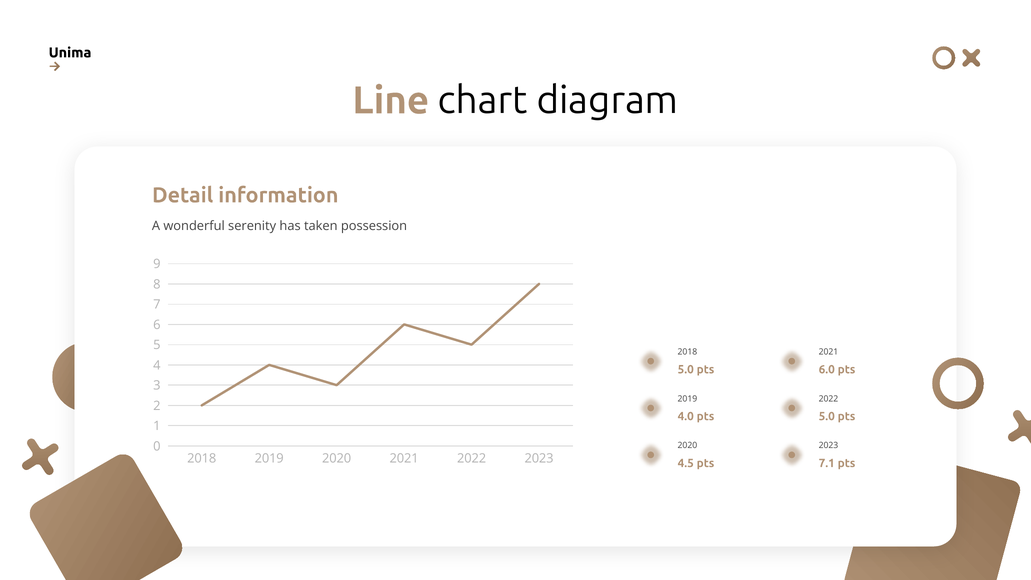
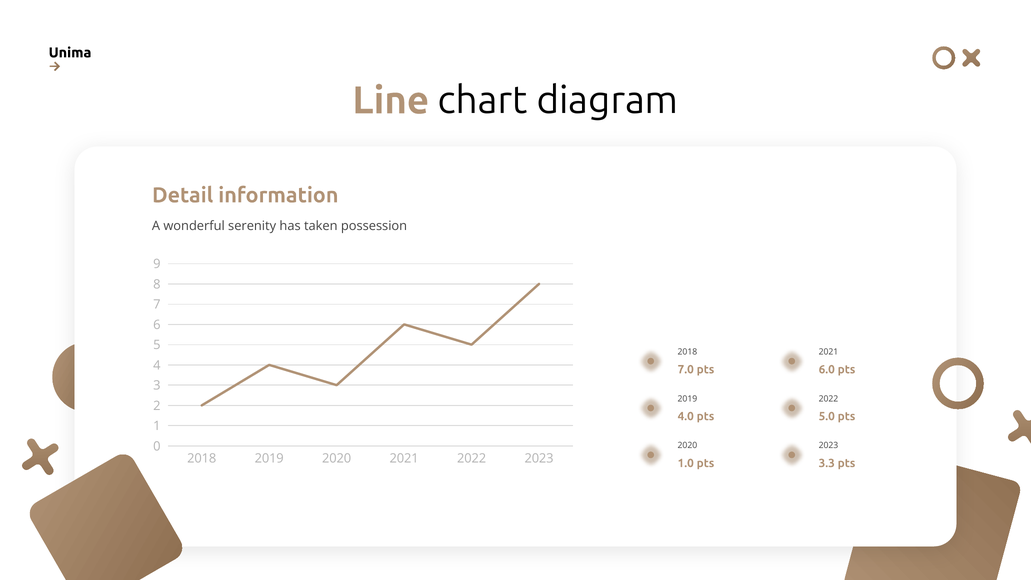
5.0 at (686, 369): 5.0 -> 7.0
4.5: 4.5 -> 1.0
7.1: 7.1 -> 3.3
